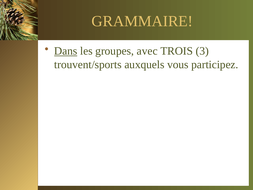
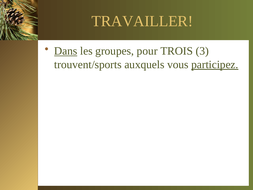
GRAMMAIRE: GRAMMAIRE -> TRAVAILLER
avec: avec -> pour
participez underline: none -> present
